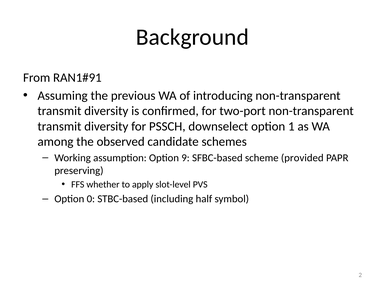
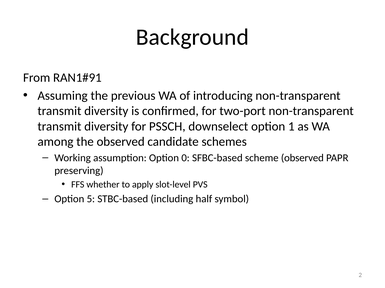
9: 9 -> 0
scheme provided: provided -> observed
0: 0 -> 5
